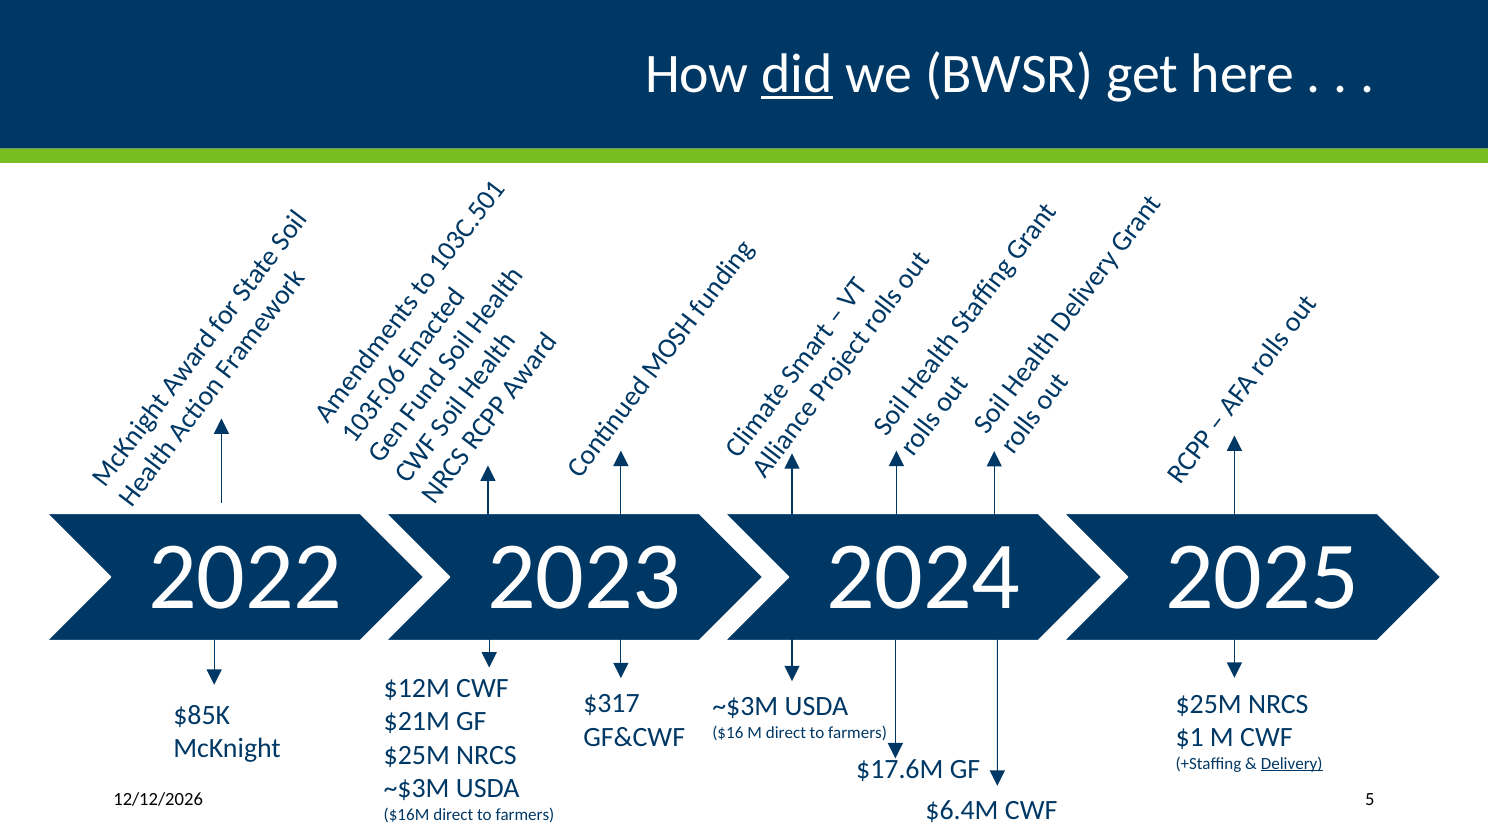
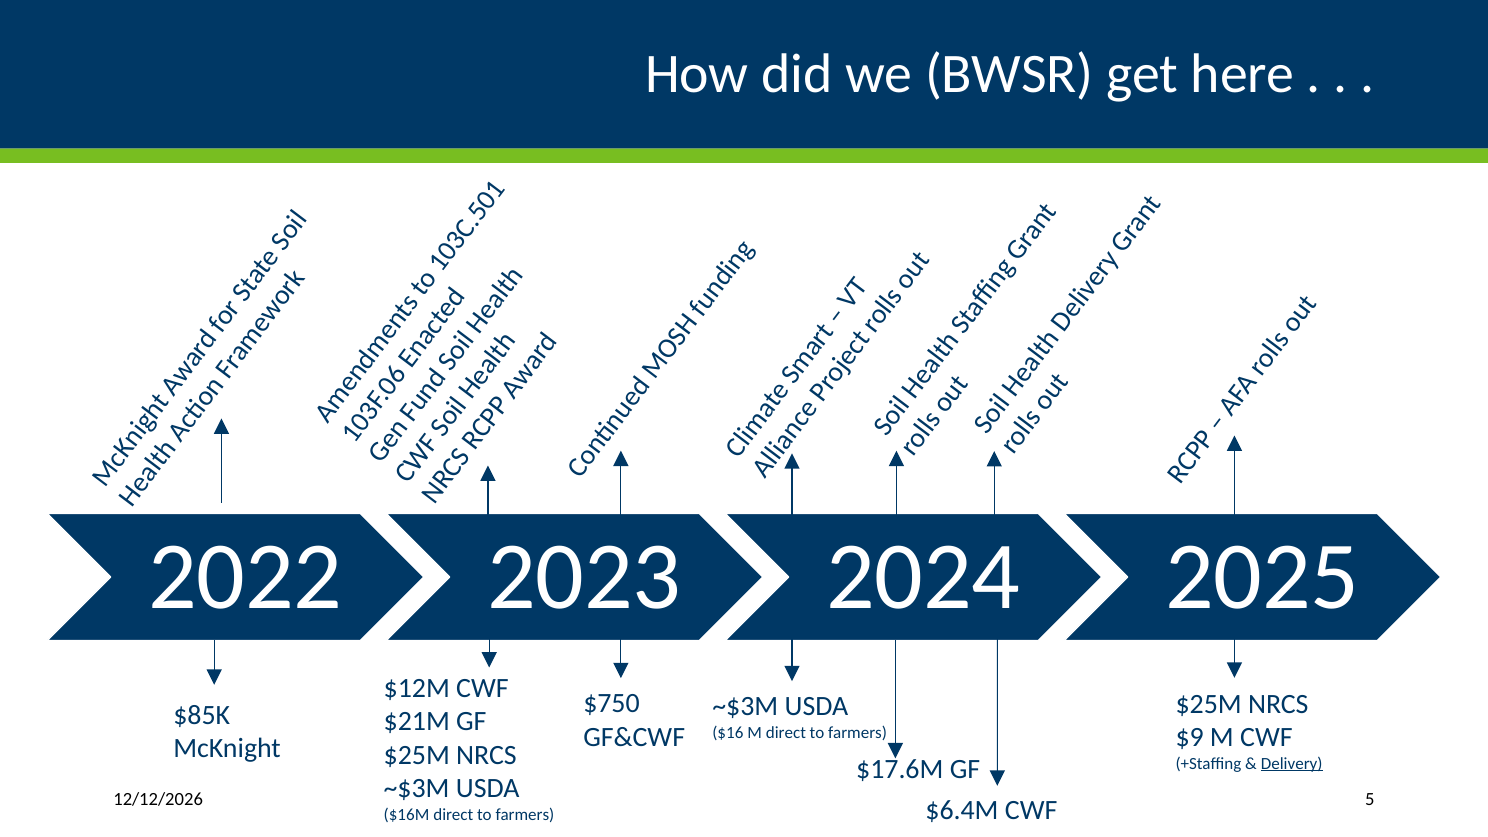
did underline: present -> none
$317: $317 -> $750
$1: $1 -> $9
